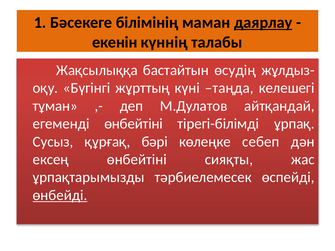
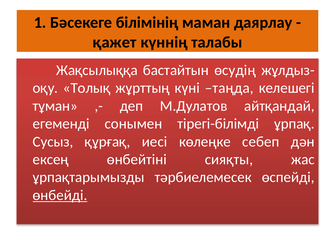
даярлау underline: present -> none
екенін: екенін -> қажет
Бүгінгі: Бүгінгі -> Толық
егеменді өнбейтіні: өнбейтіні -> сонымен
бәрі: бәрі -> иесі
